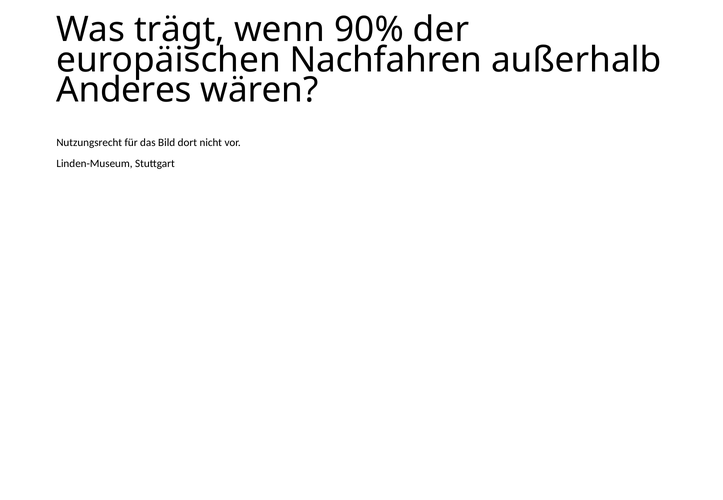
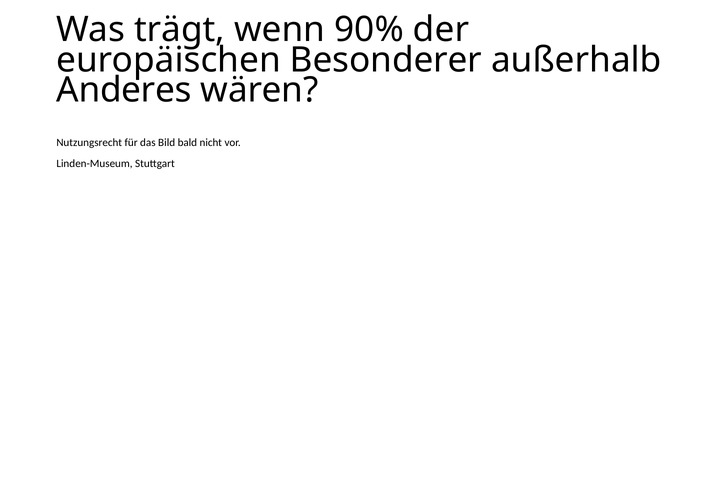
Nachfahren: Nachfahren -> Besonderer
dort: dort -> bald
